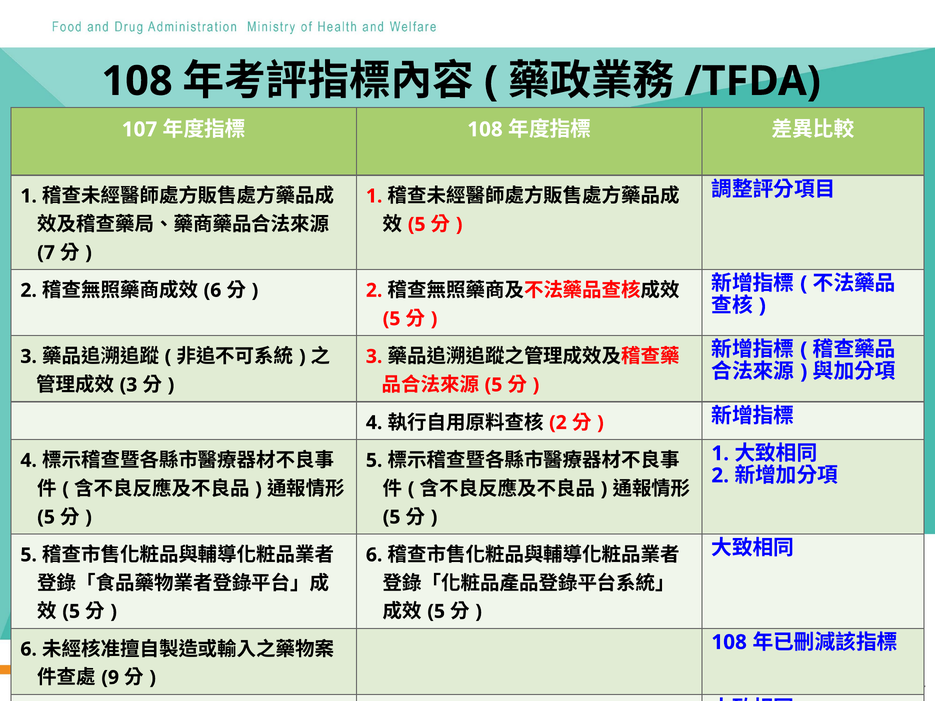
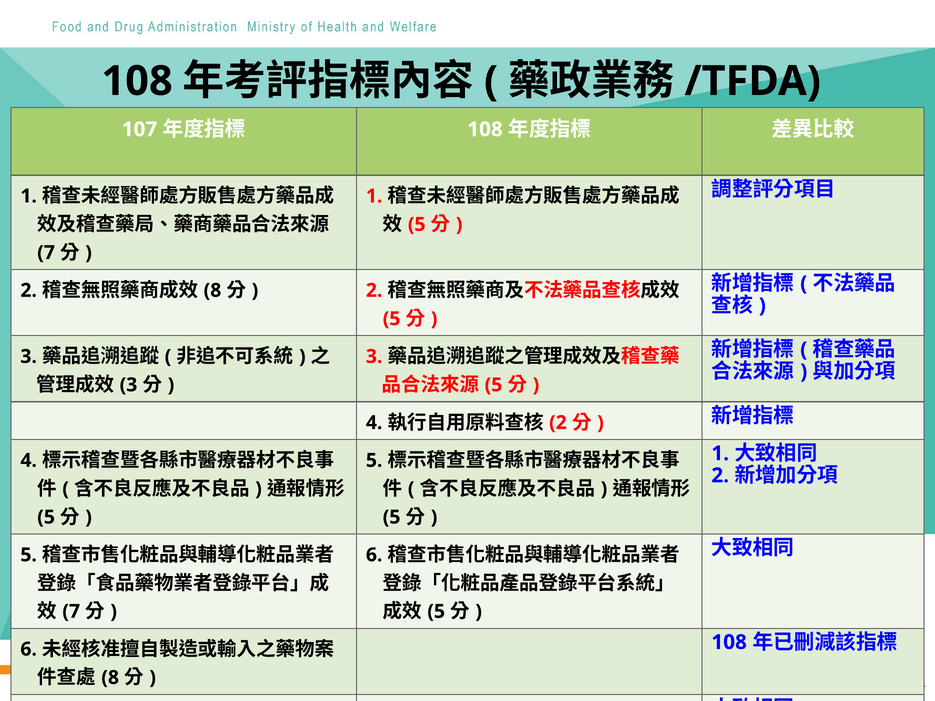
6 at (212, 290): 6 -> 8
5 at (71, 612): 5 -> 7
9 at (110, 678): 9 -> 8
